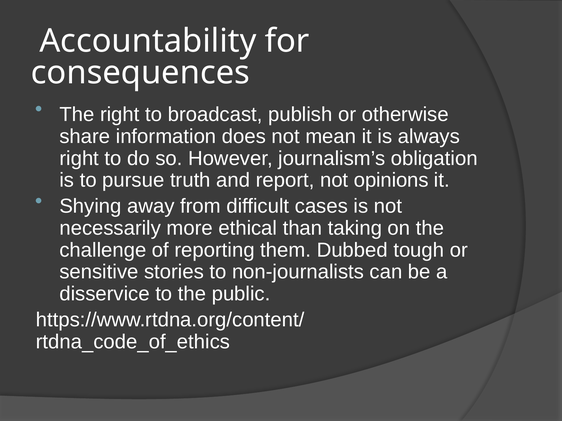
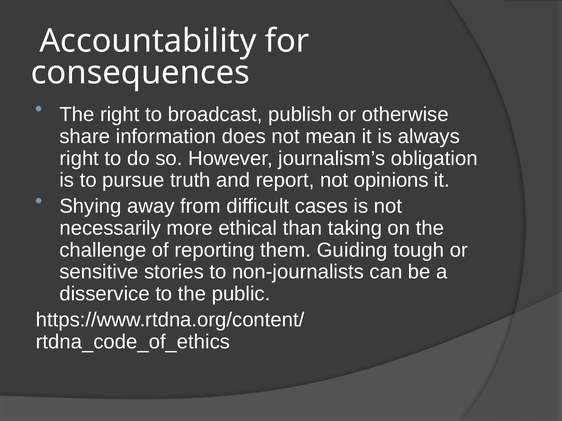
Dubbed: Dubbed -> Guiding
